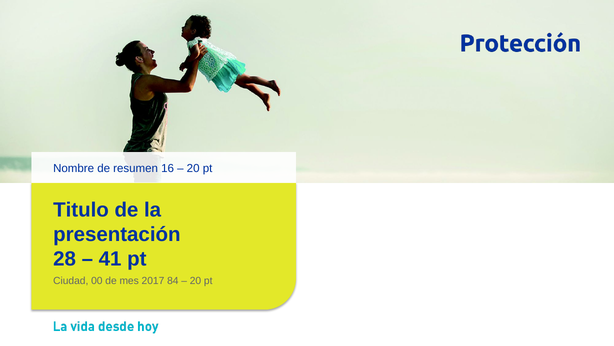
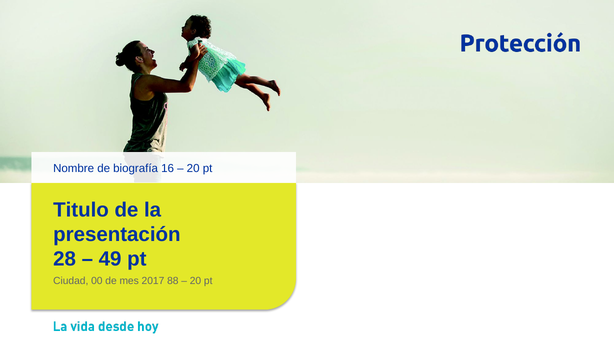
resumen: resumen -> biografía
41: 41 -> 49
84: 84 -> 88
